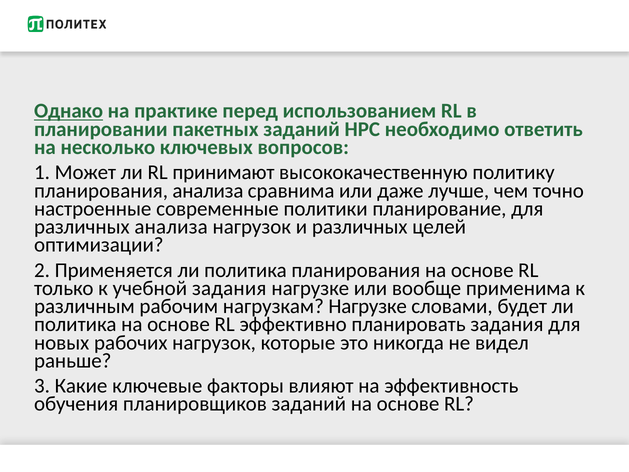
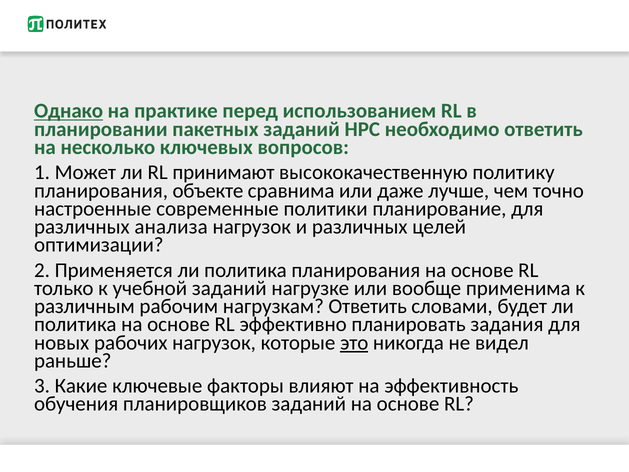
планирования анализа: анализа -> объекте
учебной задания: задания -> заданий
нагрузкам Нагрузке: Нагрузке -> Ответить
это underline: none -> present
